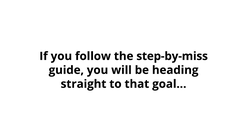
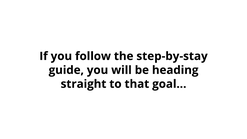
step-by-miss: step-by-miss -> step-by-stay
